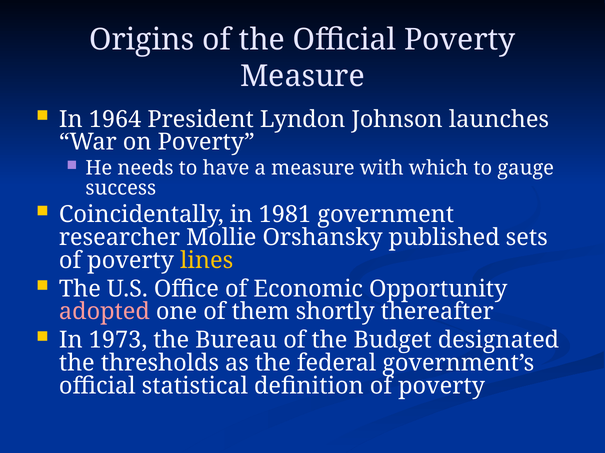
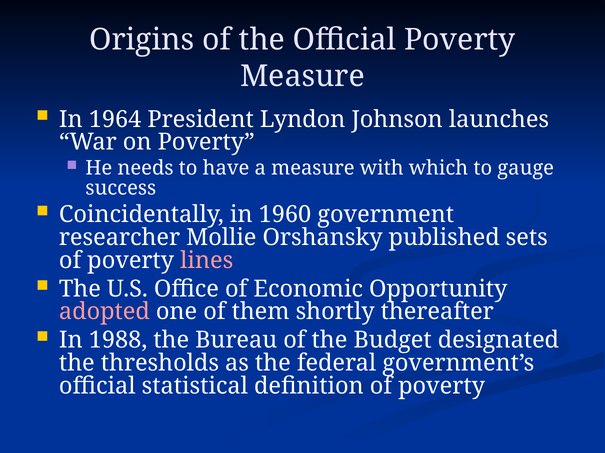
1981: 1981 -> 1960
lines colour: yellow -> pink
1973: 1973 -> 1988
